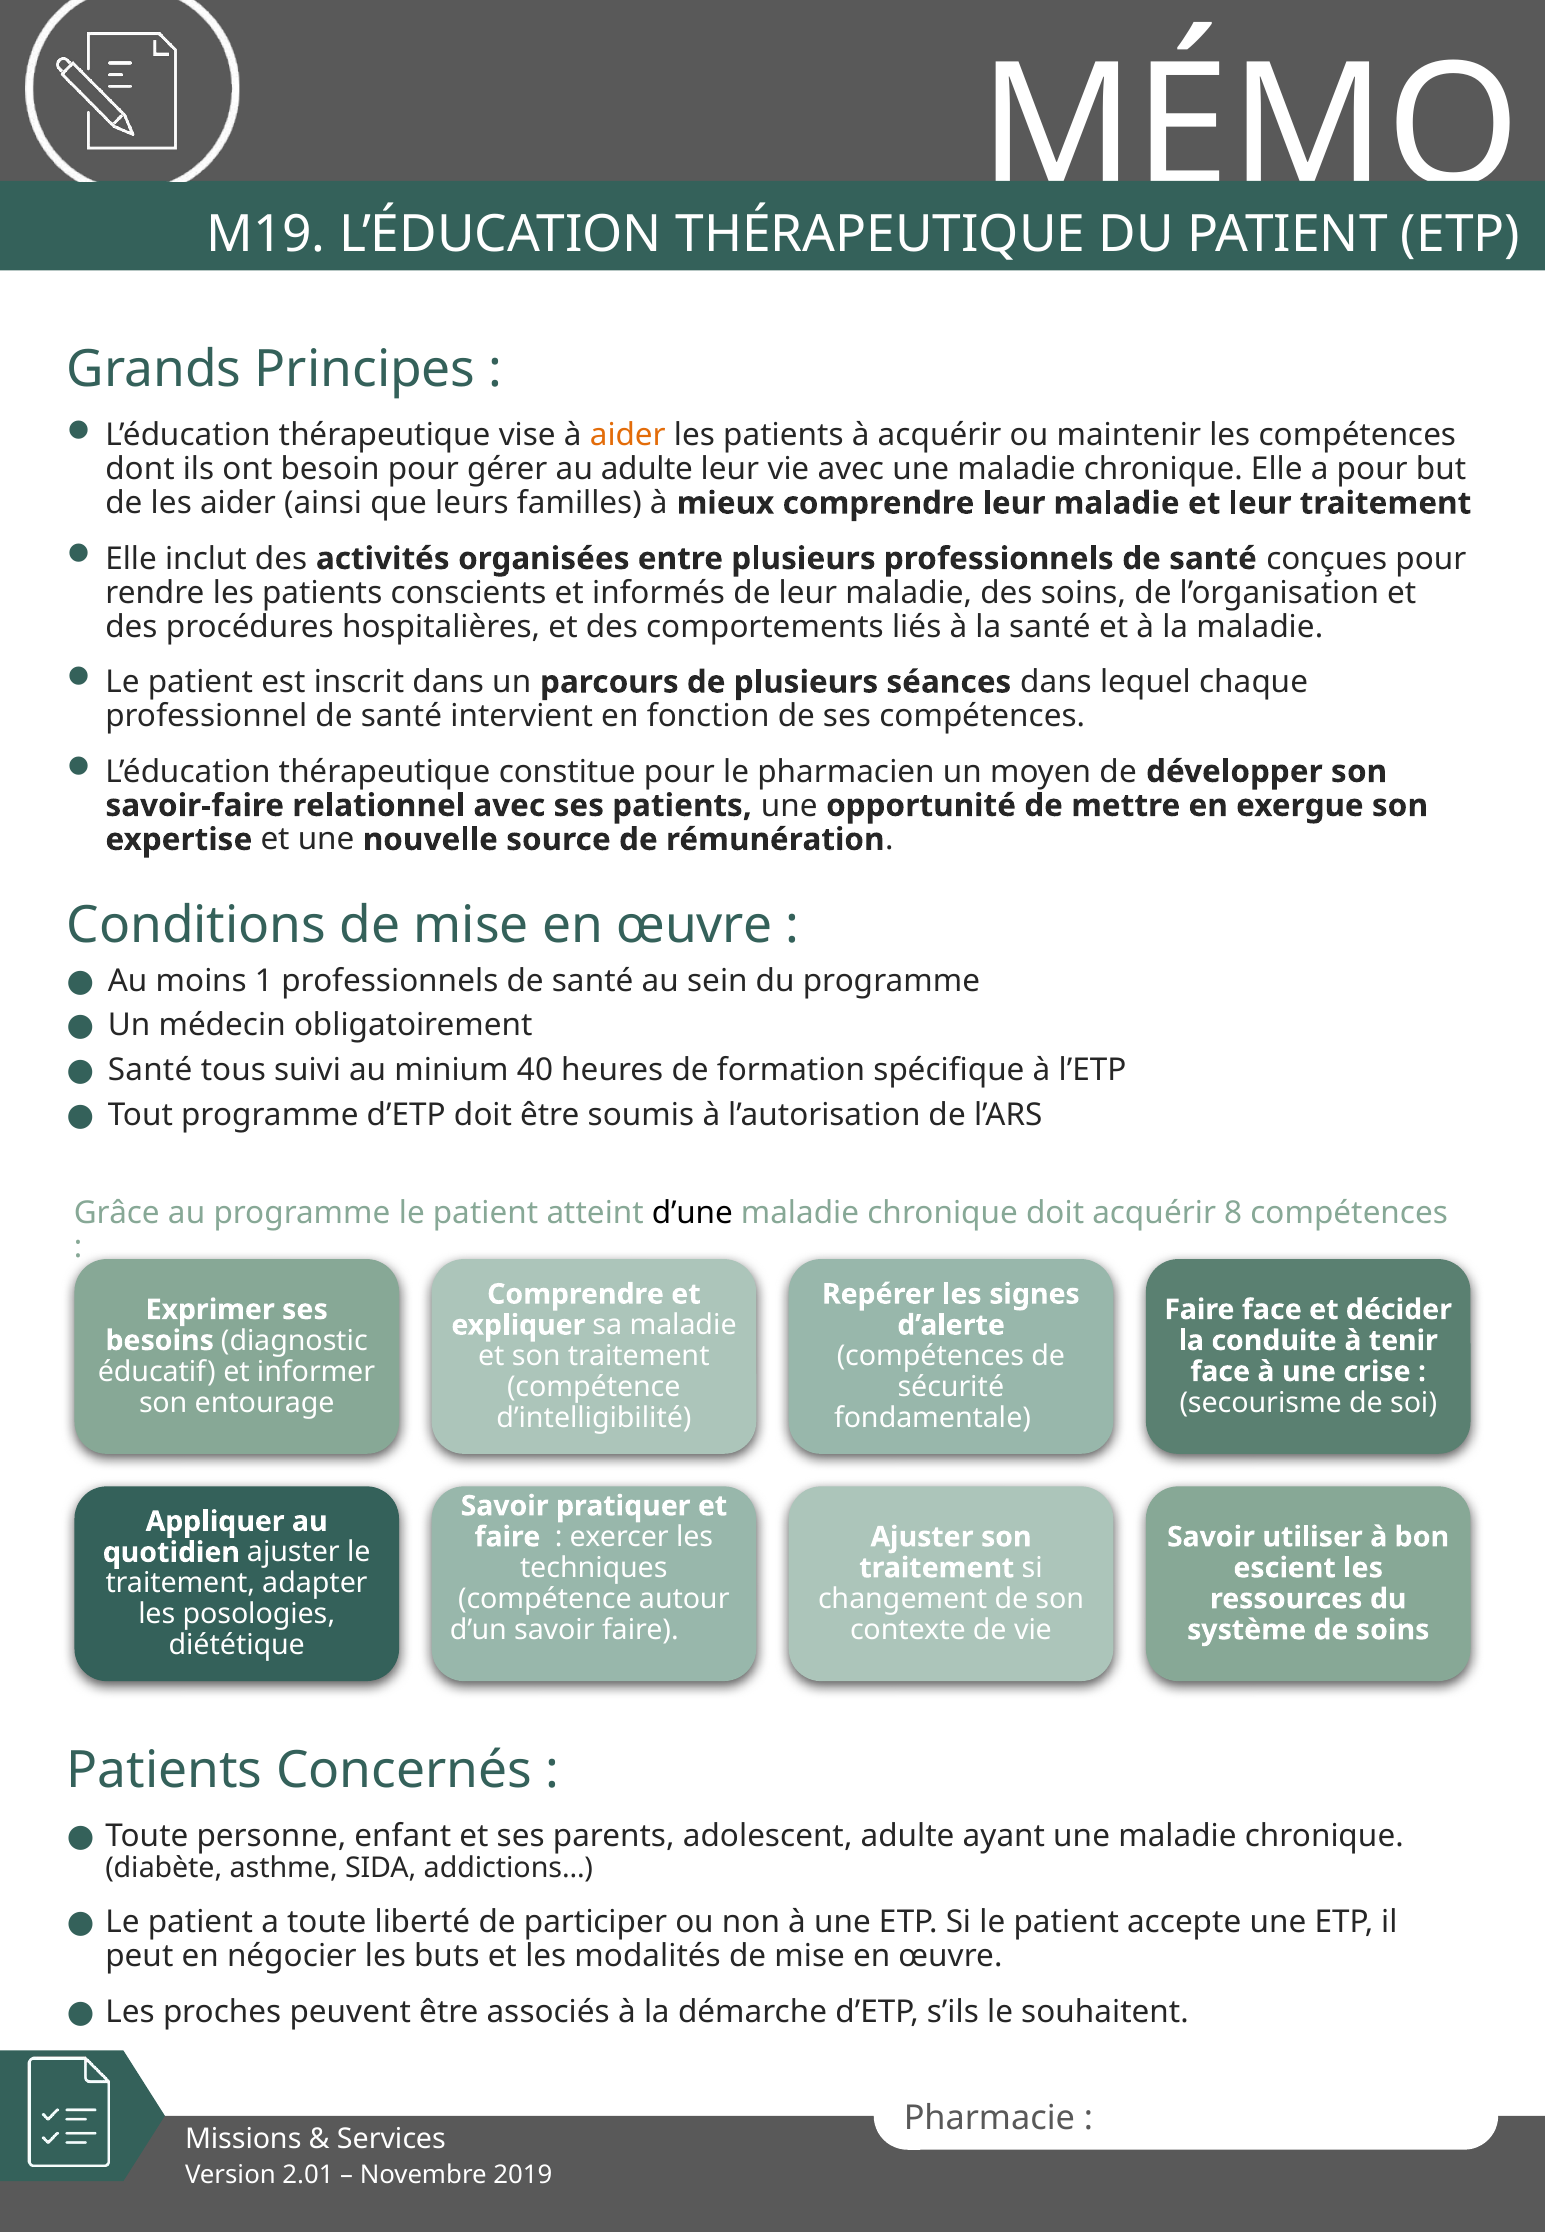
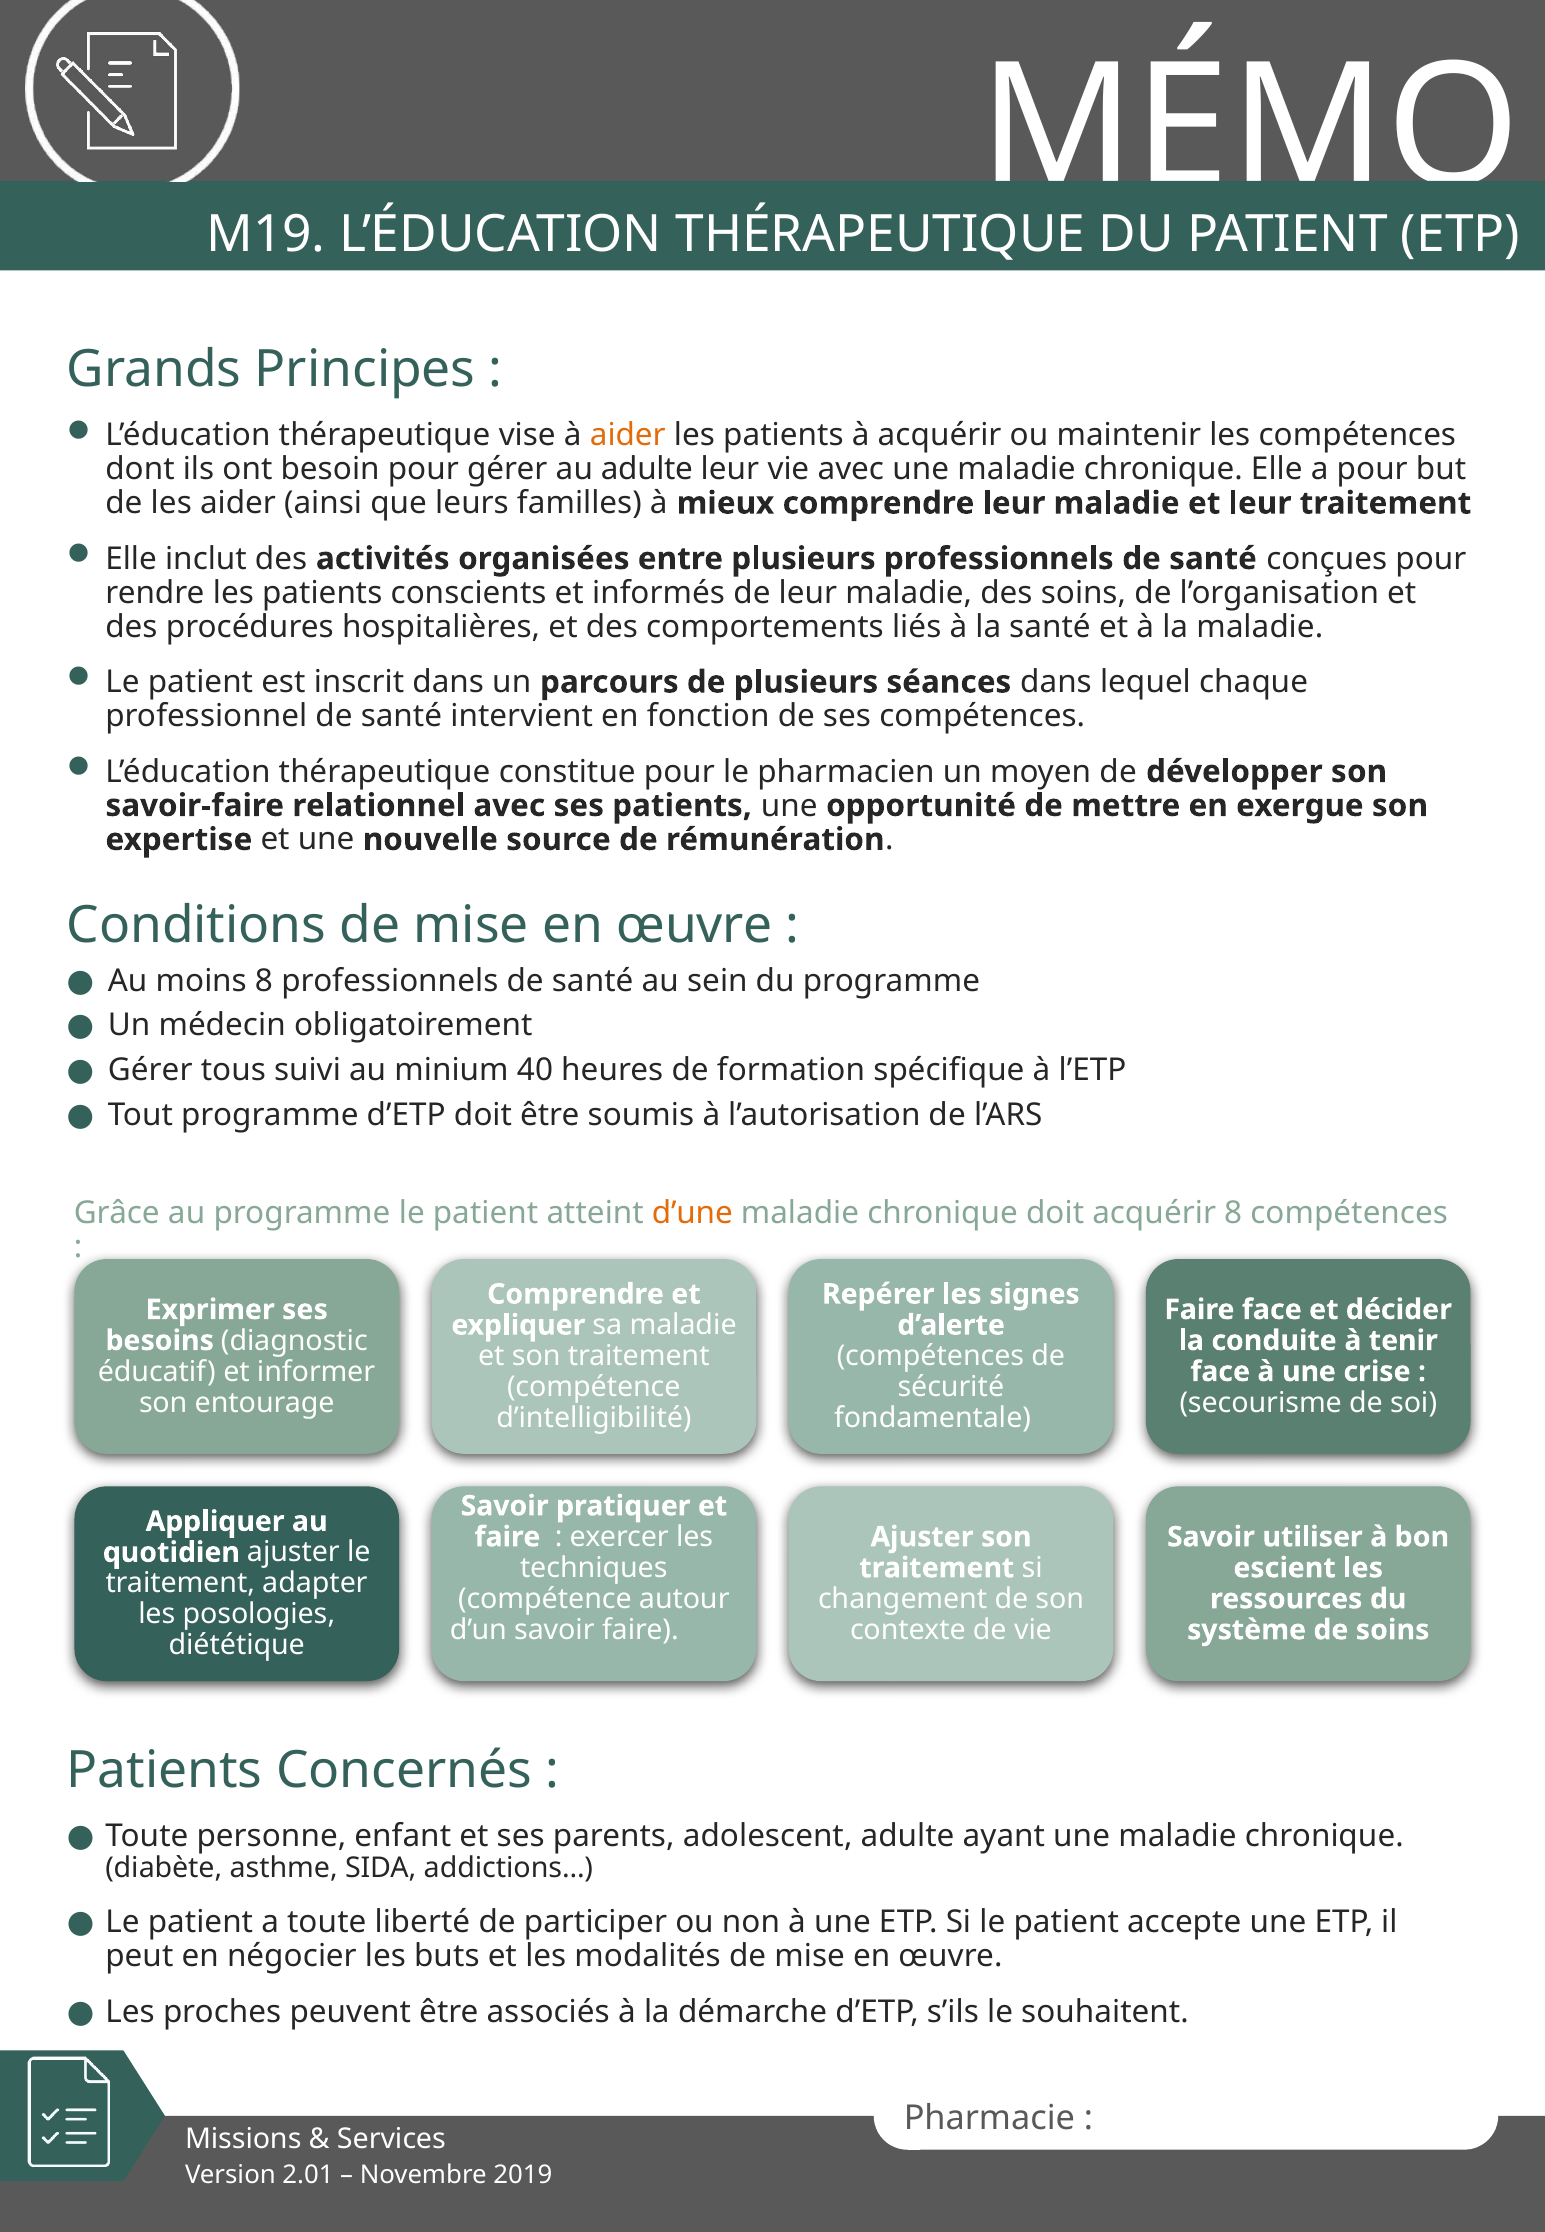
moins 1: 1 -> 8
Santé at (150, 1070): Santé -> Gérer
d’une colour: black -> orange
